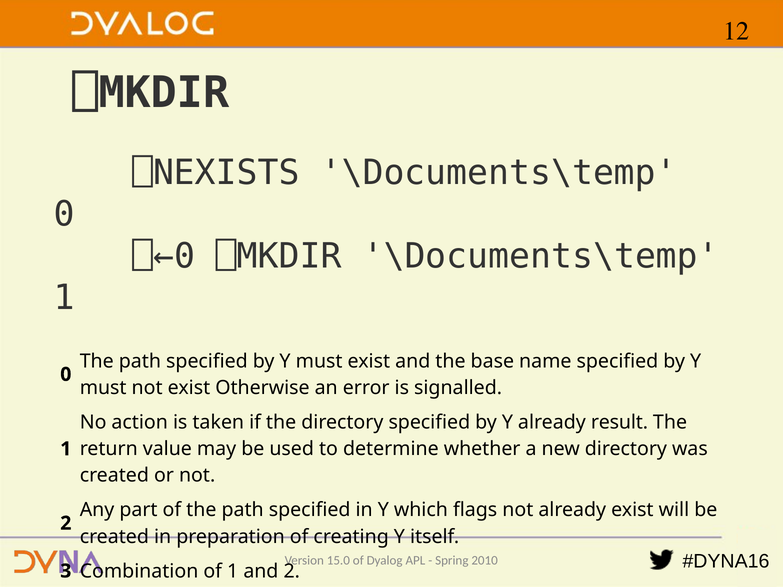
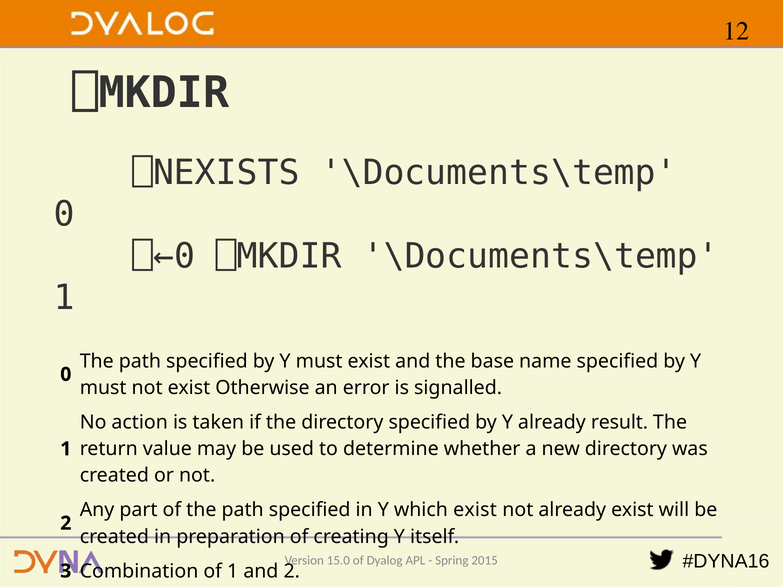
which flags: flags -> exist
2010: 2010 -> 2015
